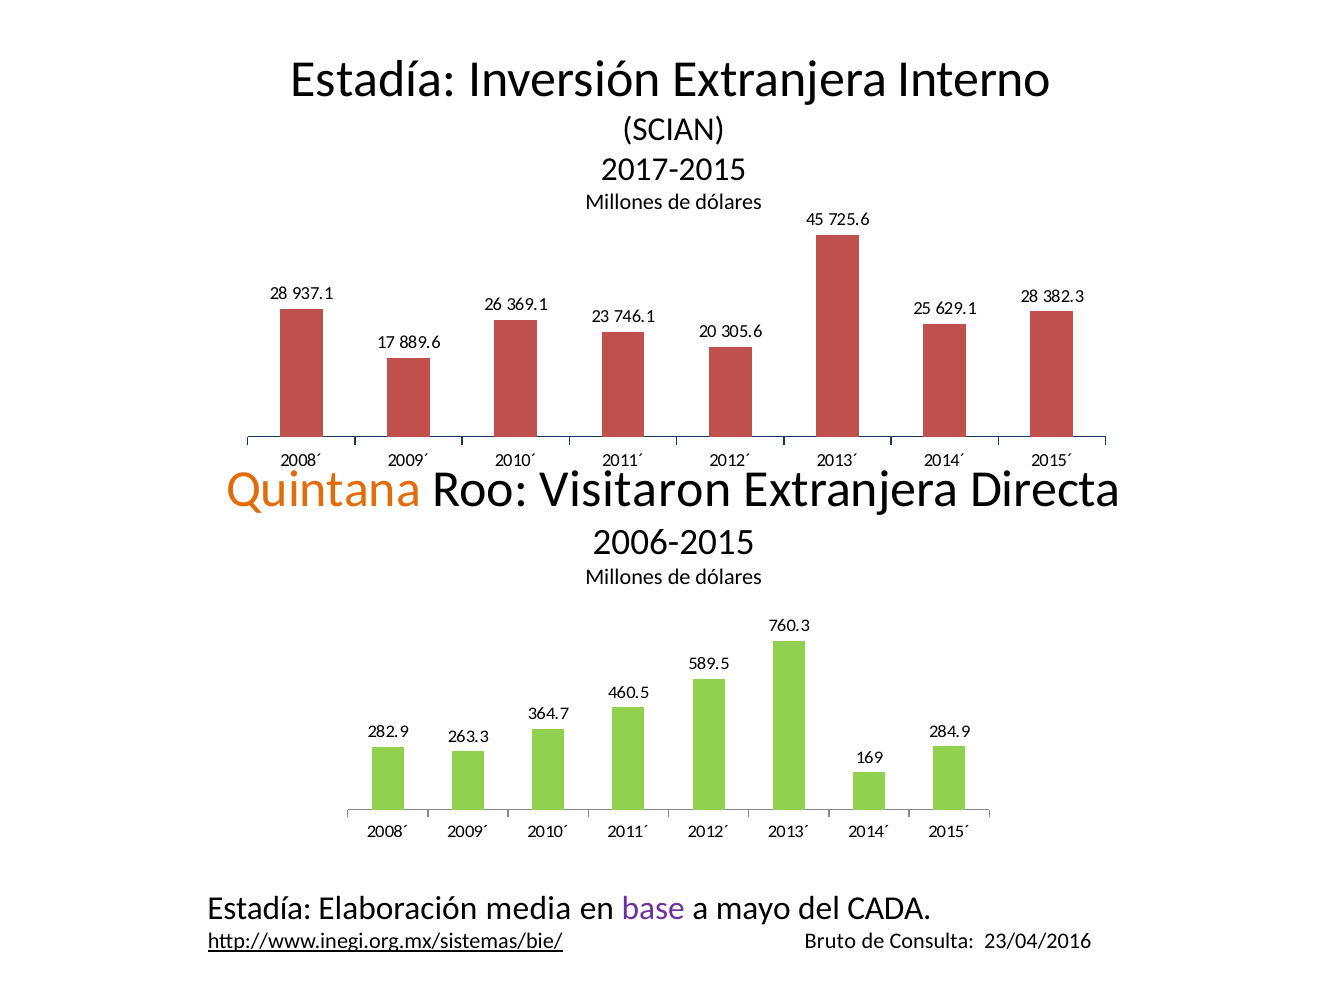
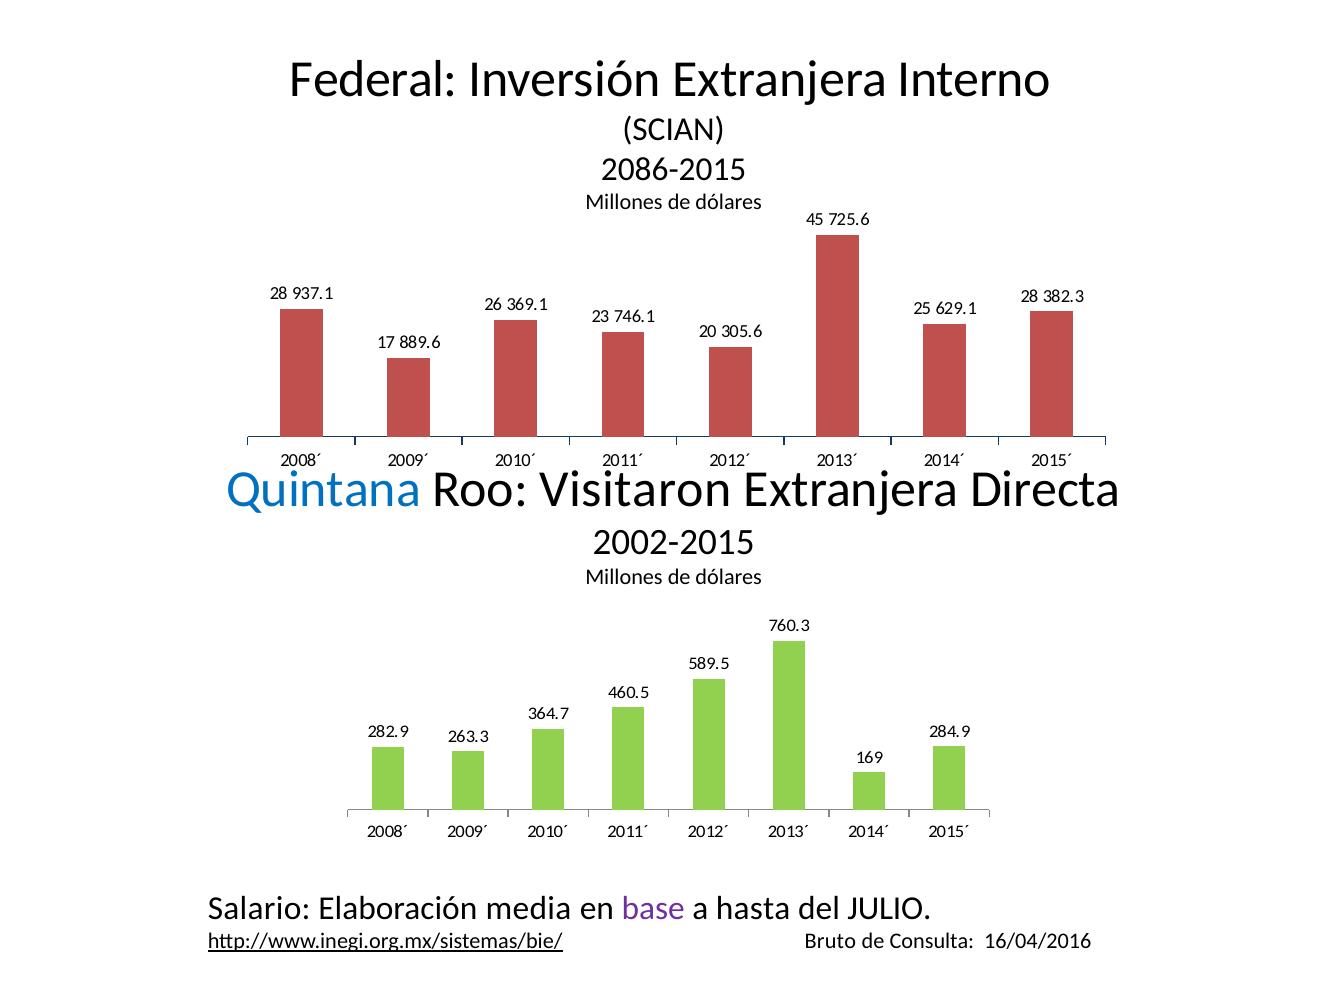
Estadía at (374, 79): Estadía -> Federal
2017-2015: 2017-2015 -> 2086-2015
Quintana colour: orange -> blue
2006-2015: 2006-2015 -> 2002-2015
Estadía at (260, 909): Estadía -> Salario
mayo: mayo -> hasta
CADA: CADA -> JULIO
23/04/2016: 23/04/2016 -> 16/04/2016
